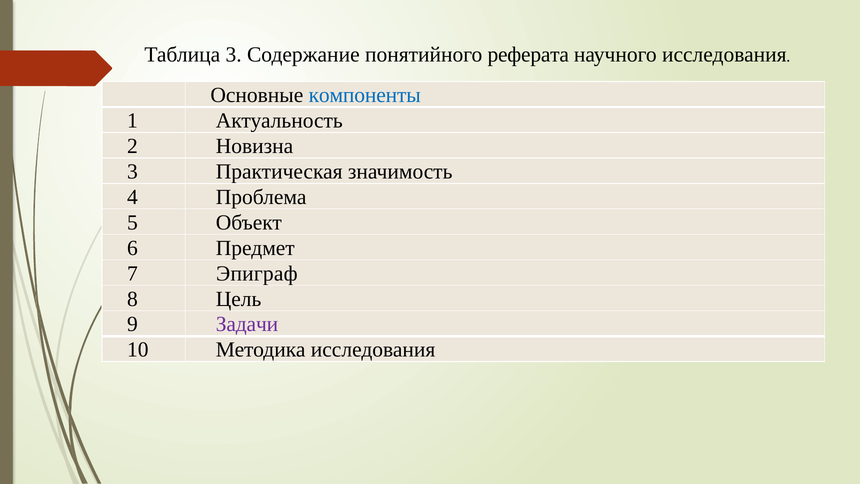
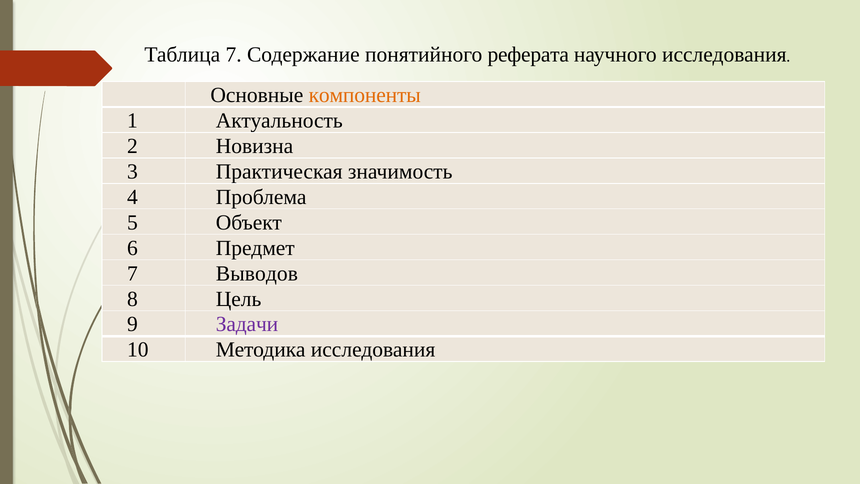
Таблица 3: 3 -> 7
компоненты colour: blue -> orange
Эпиграф: Эпиграф -> Выводов
